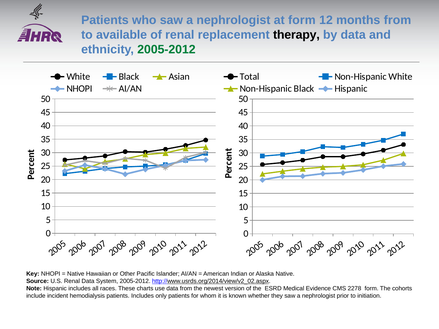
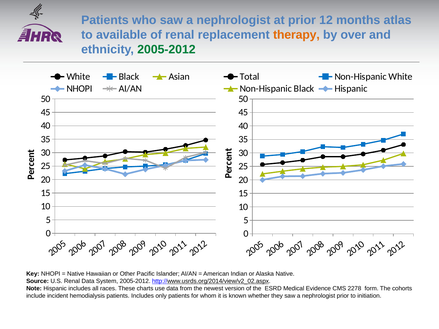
at form: form -> prior
months from: from -> atlas
therapy colour: black -> orange
by data: data -> over
